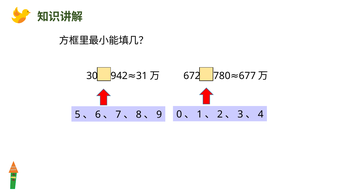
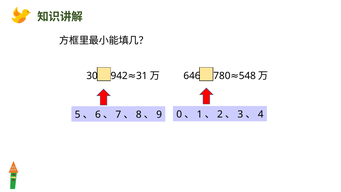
672: 672 -> 646
677: 677 -> 548
